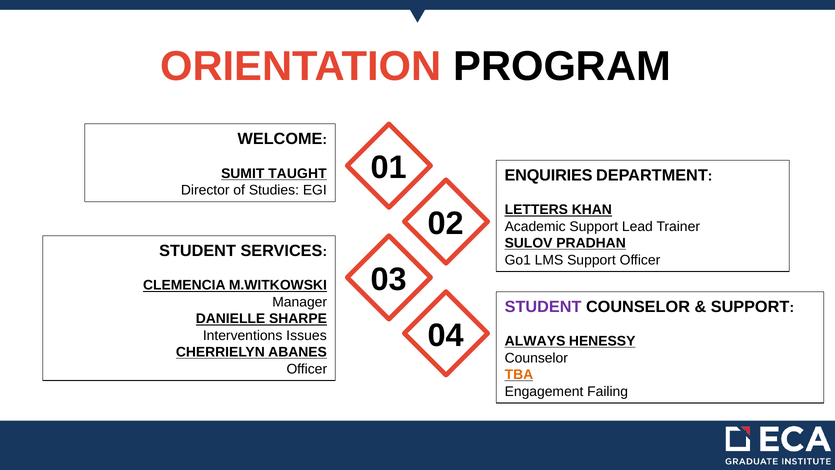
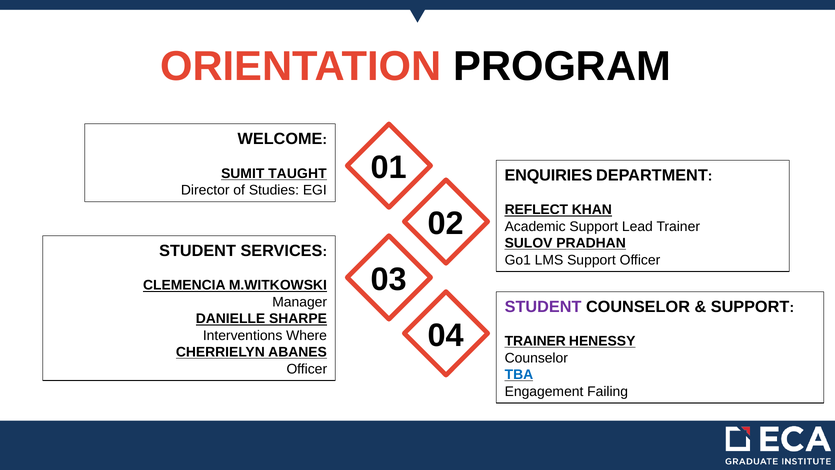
LETTERS: LETTERS -> REFLECT
Issues: Issues -> Where
ALWAYS at (535, 341): ALWAYS -> TRAINER
TBA colour: orange -> blue
